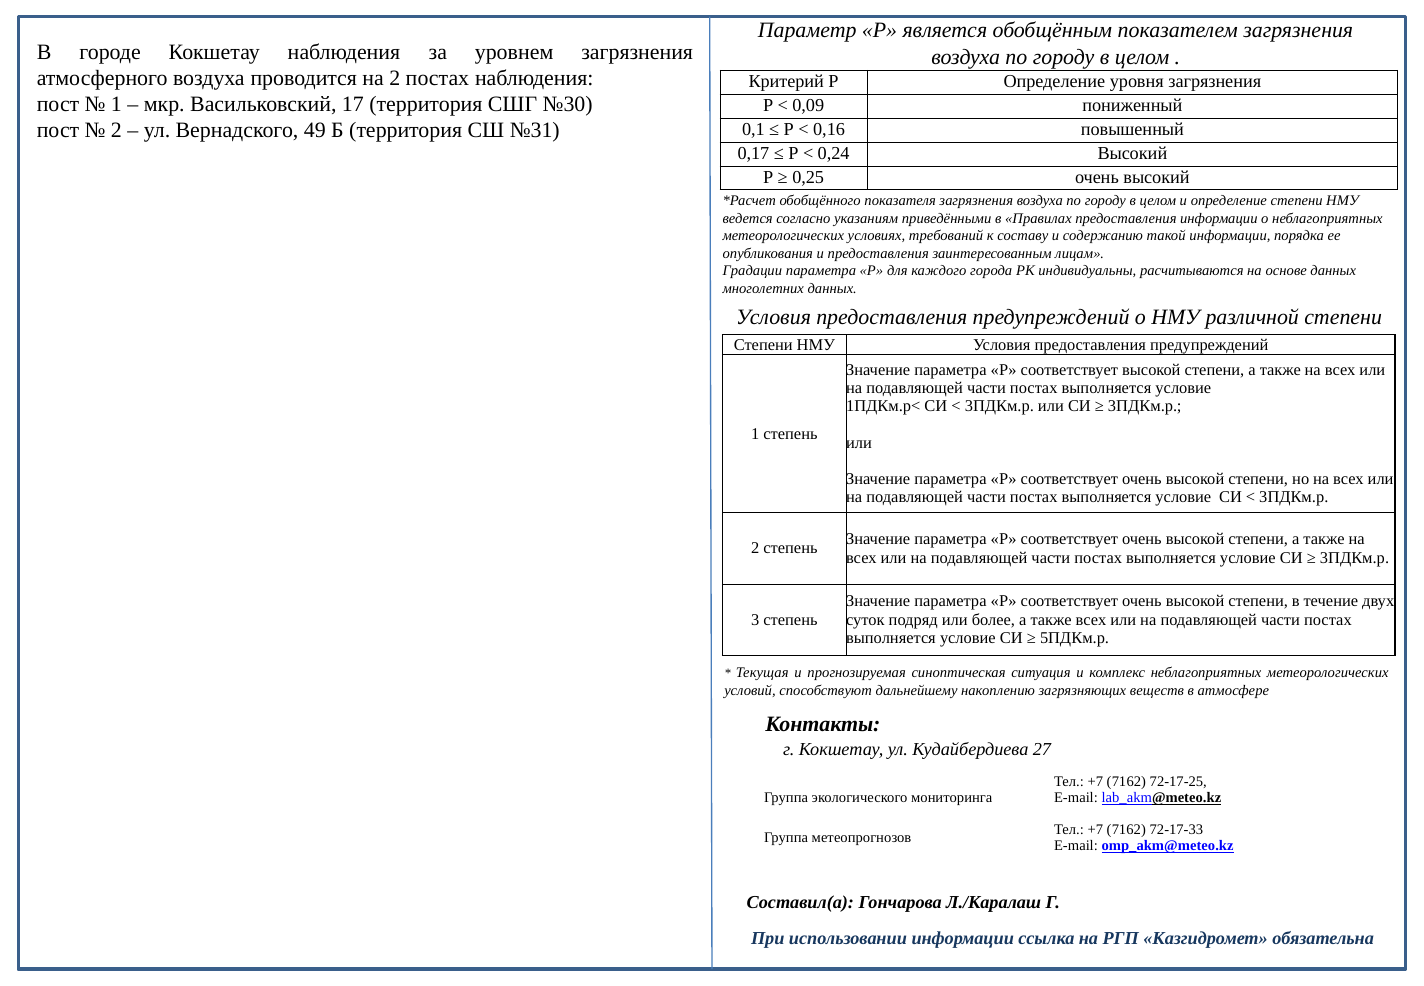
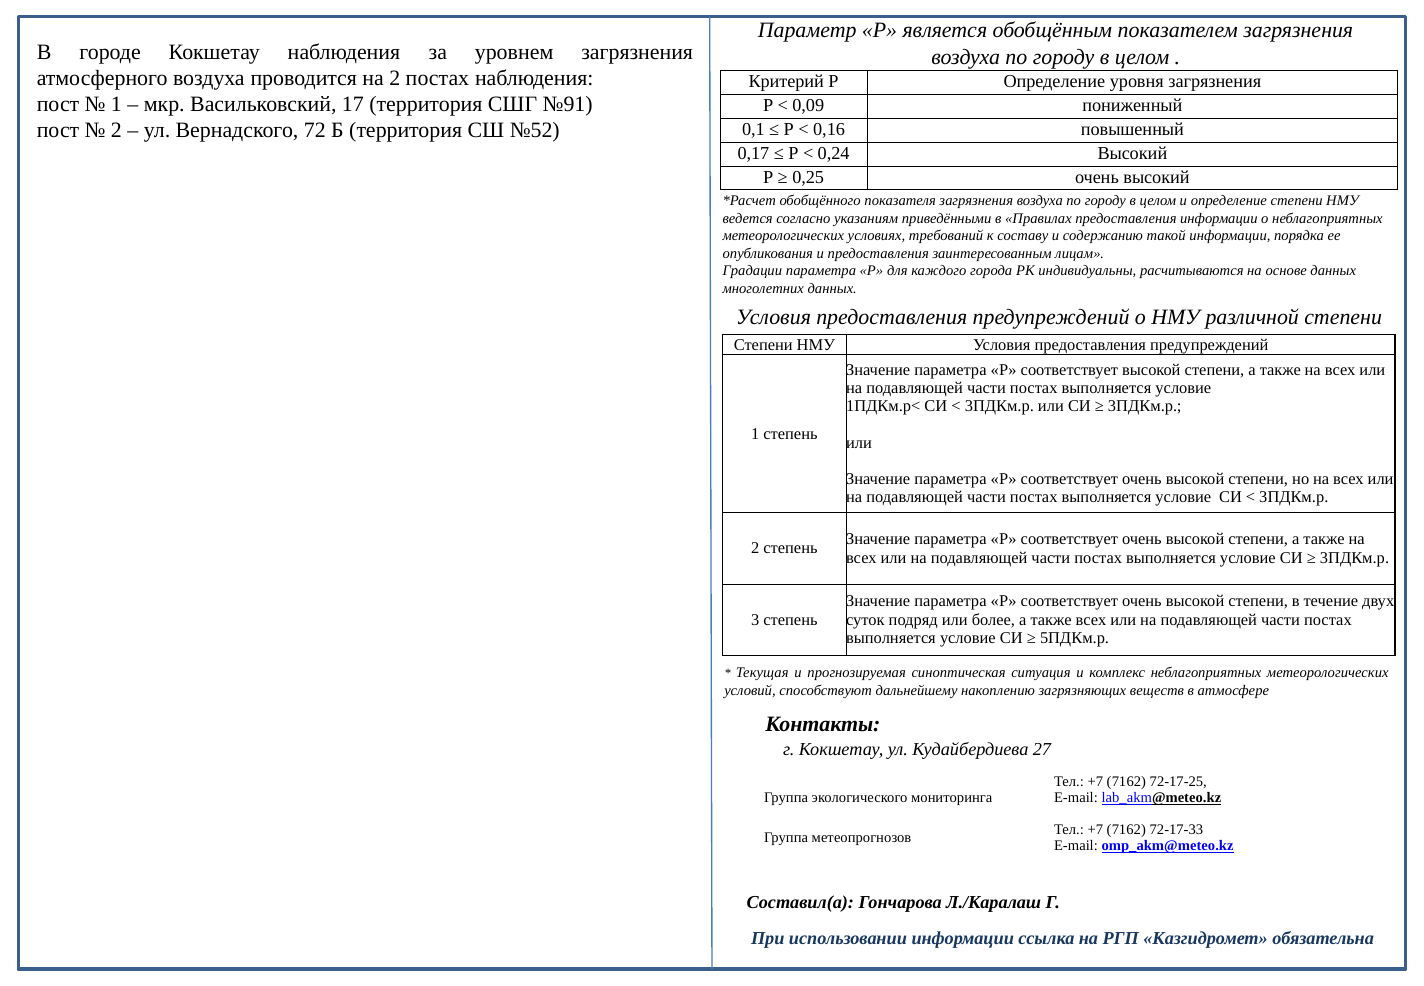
№30: №30 -> №91
49: 49 -> 72
№31: №31 -> №52
